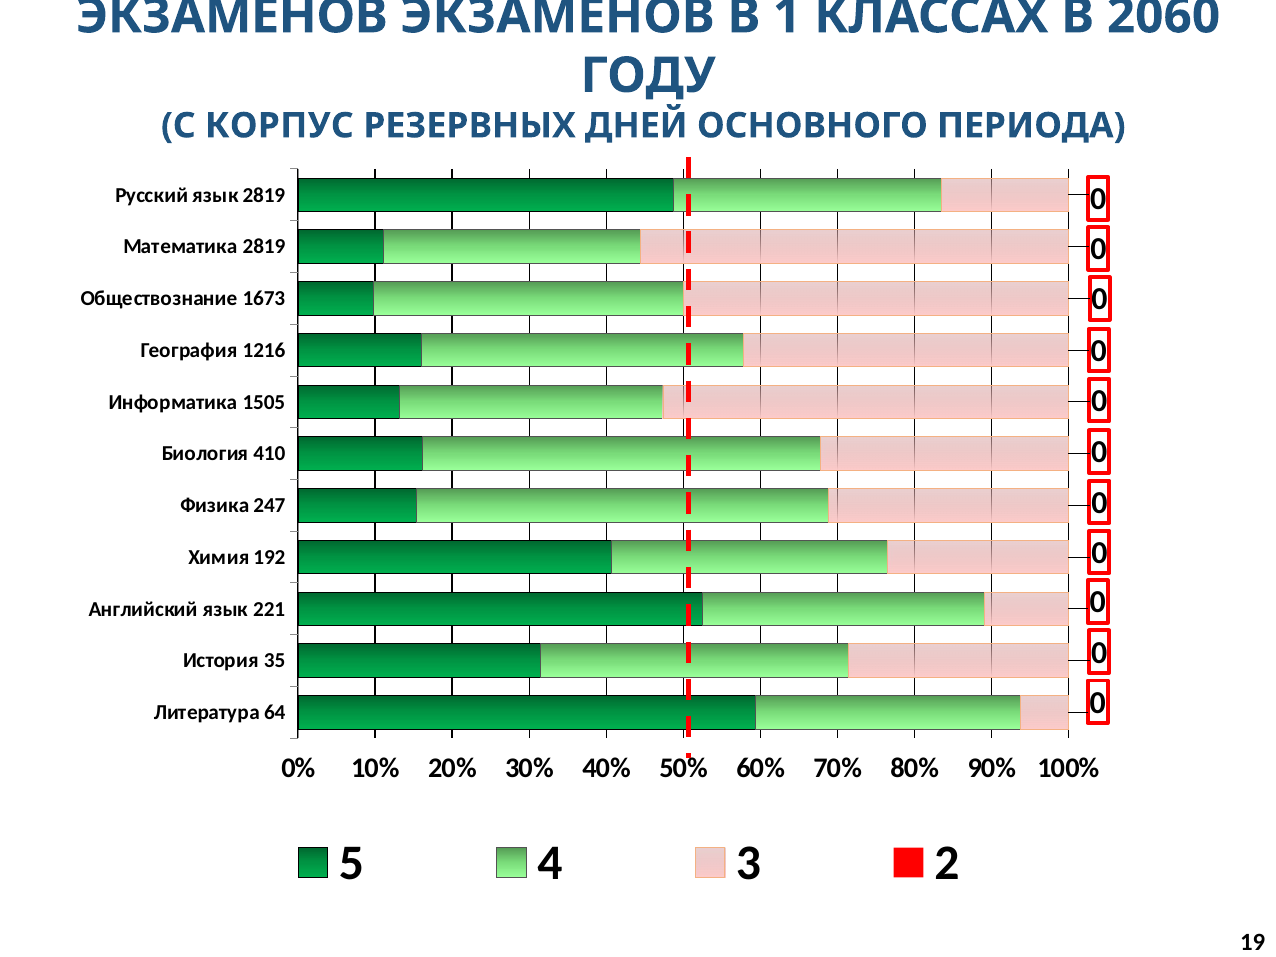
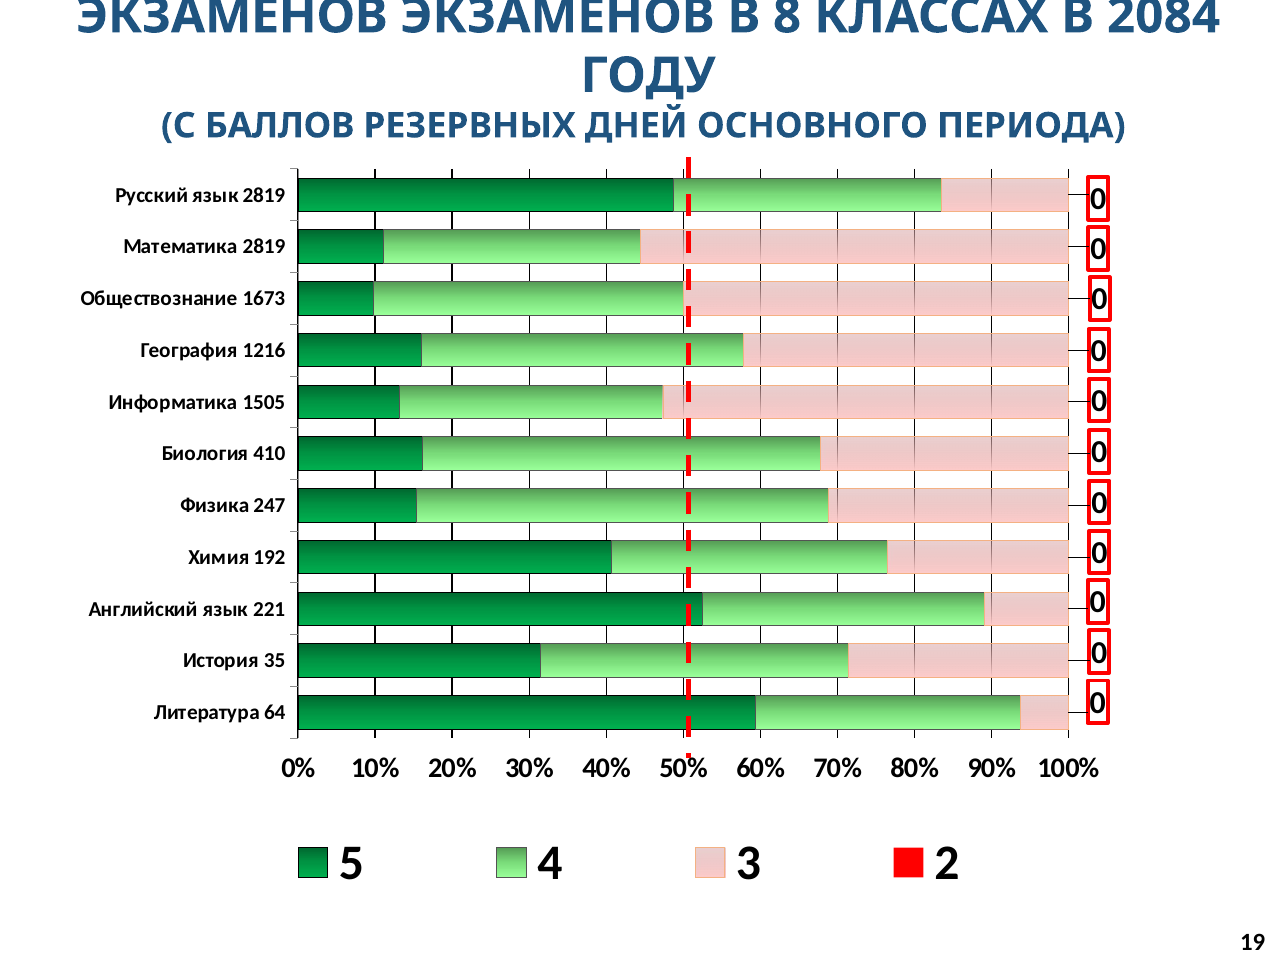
1: 1 -> 8
2060: 2060 -> 2084
КОРПУС: КОРПУС -> БАЛЛОВ
